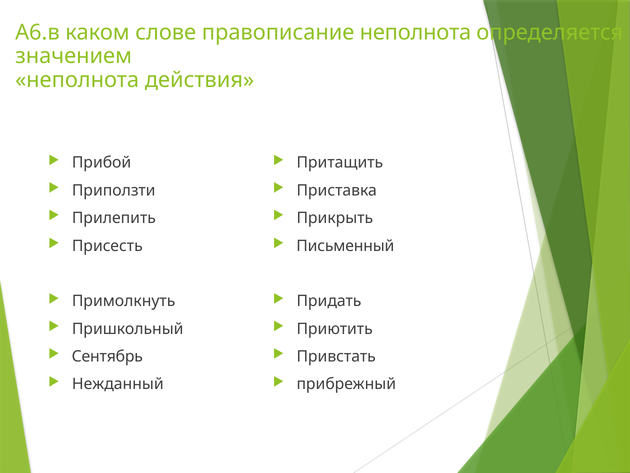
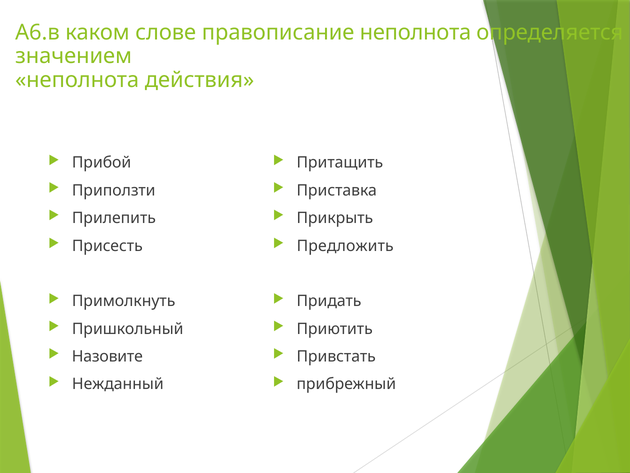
Письменный: Письменный -> Предложить
Сентябрь: Сентябрь -> Назовите
